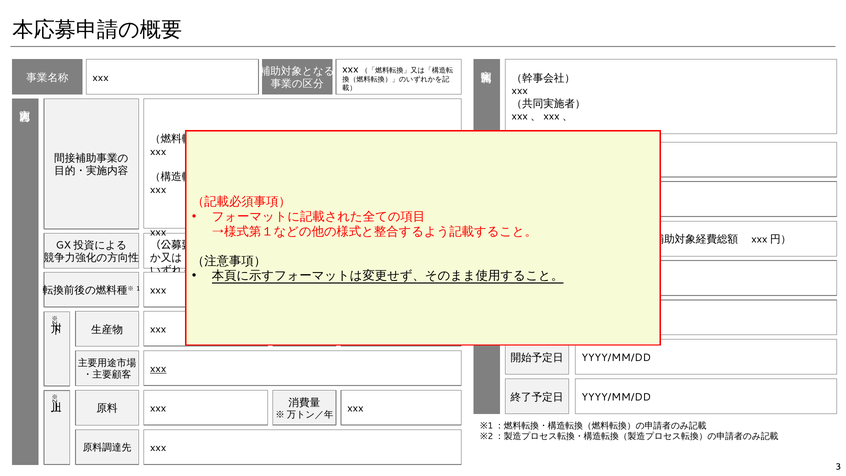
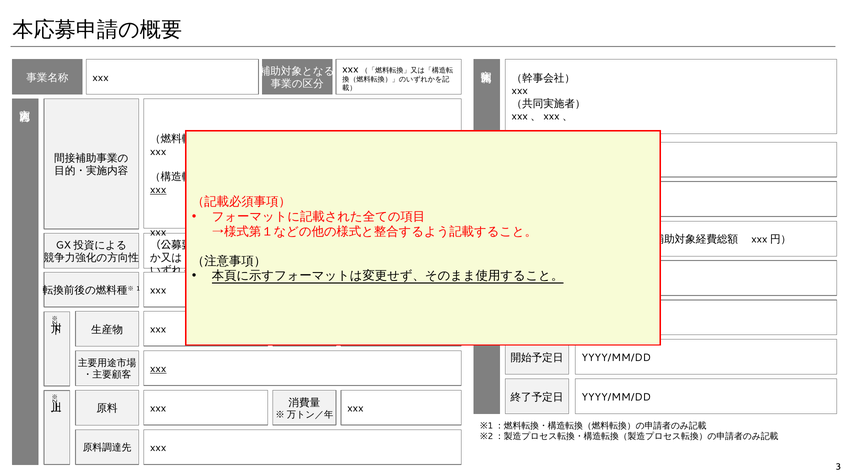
xxx at (158, 190) underline: none -> present
